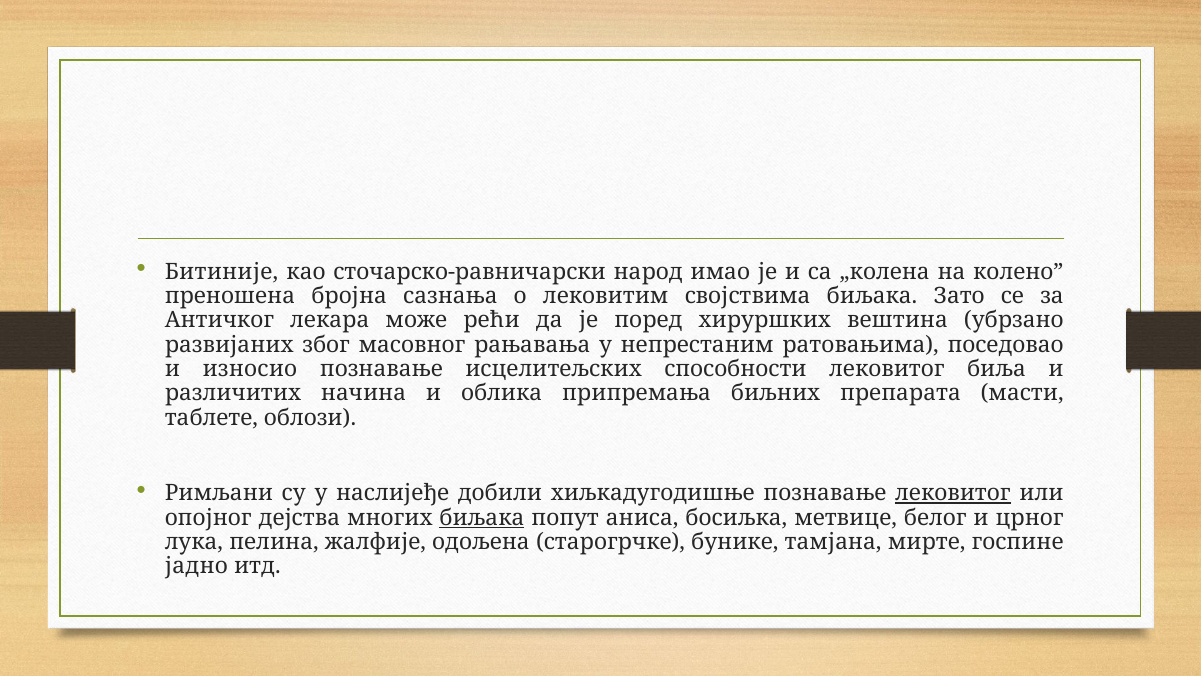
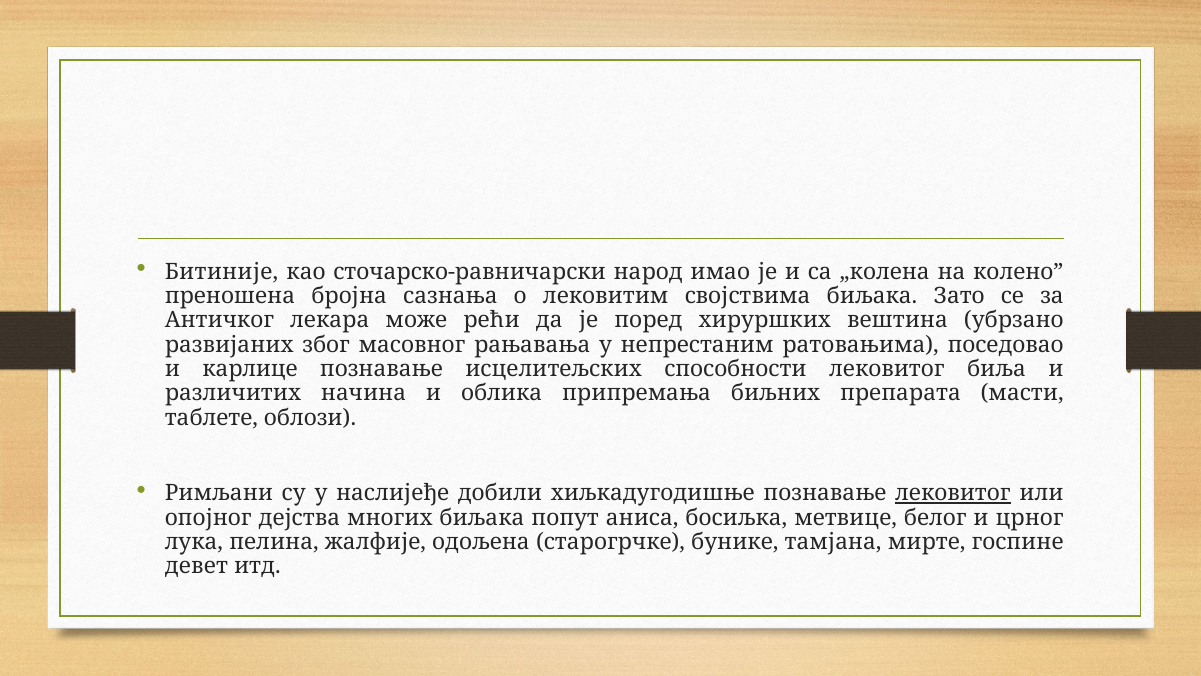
износио: износио -> карлице
биљака at (482, 517) underline: present -> none
јадно: јадно -> девет
